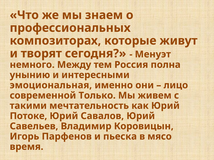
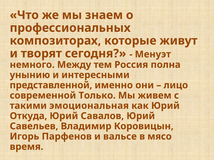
эмоциональная: эмоциональная -> представленной
мечтательность: мечтательность -> эмоциональная
Потоке: Потоке -> Откуда
пьеска: пьеска -> вальсе
